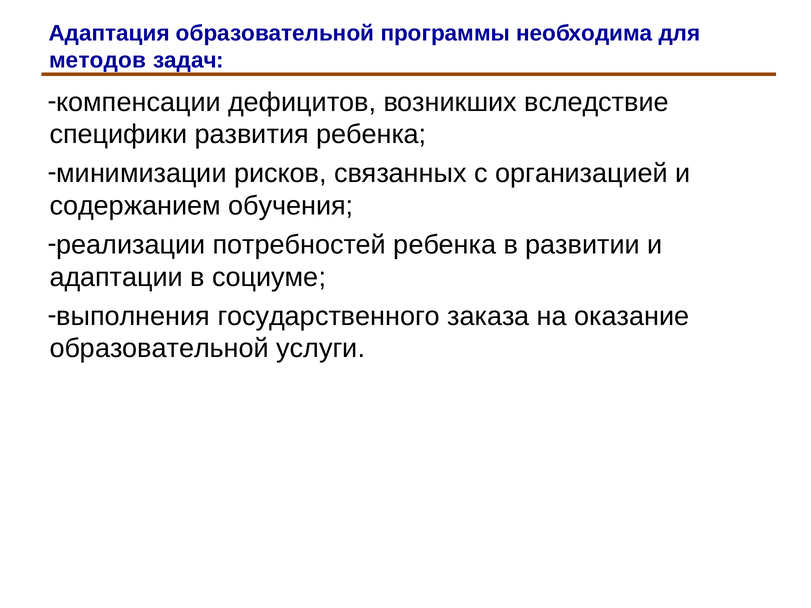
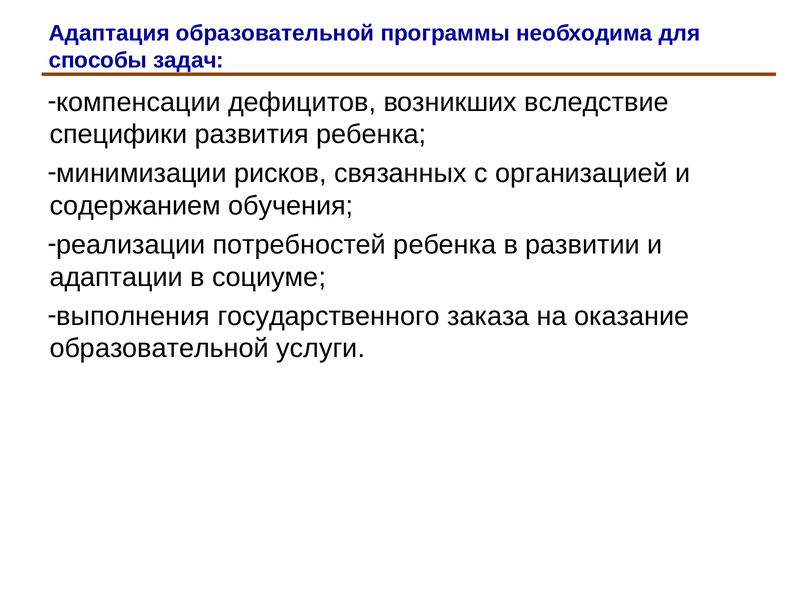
методов: методов -> способы
